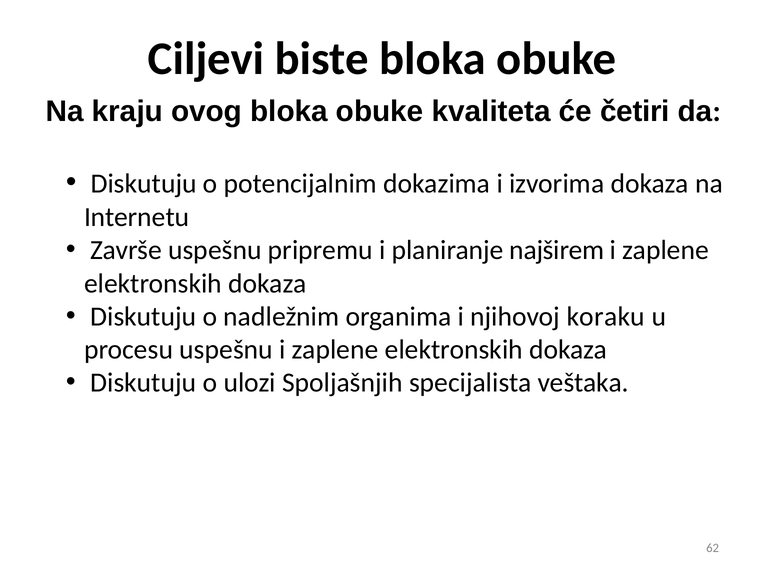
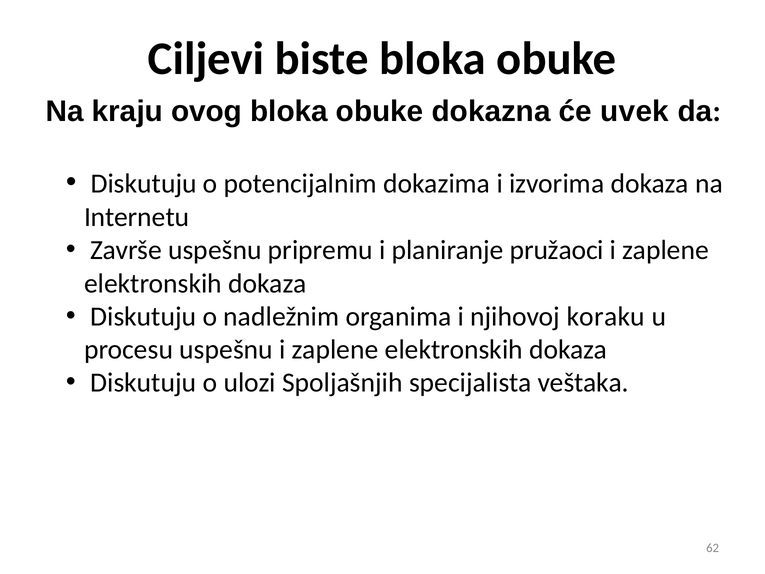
kvaliteta: kvaliteta -> dokazna
četiri: četiri -> uvek
najširem: najširem -> pružaoci
